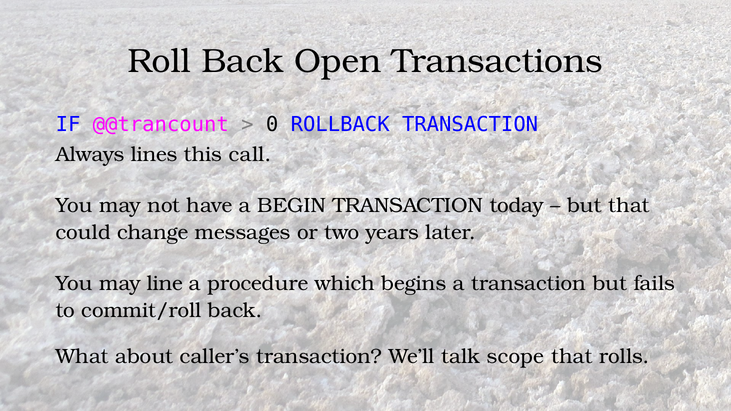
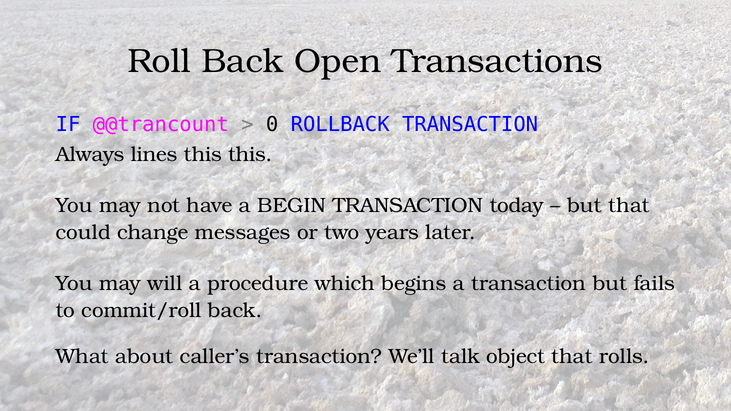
this call: call -> this
line: line -> will
scope: scope -> object
